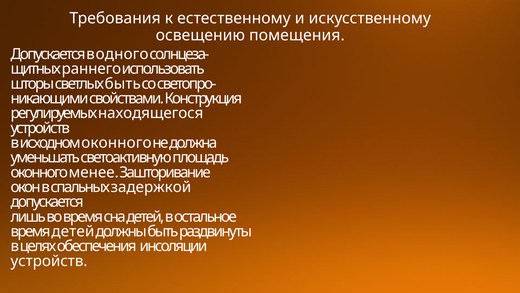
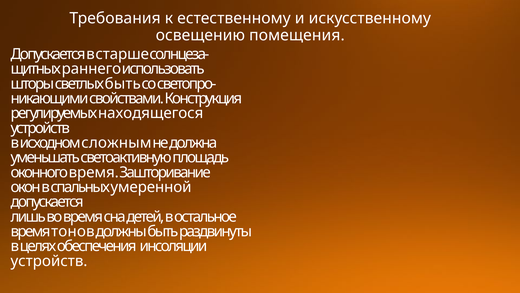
одного: одного -> старше
исходном оконного: оконного -> сложным
оконного менее: менее -> время
задержкой: задержкой -> умеренной
время детей: детей -> тонов
